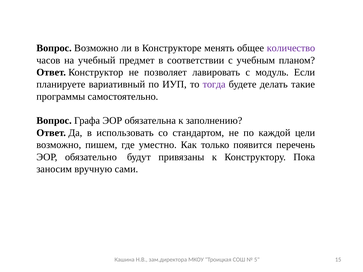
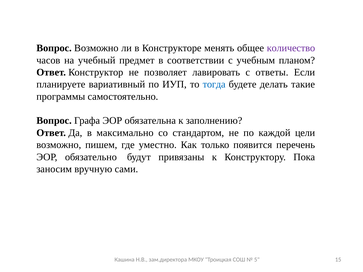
модуль: модуль -> ответы
тогда colour: purple -> blue
использовать: использовать -> максимально
